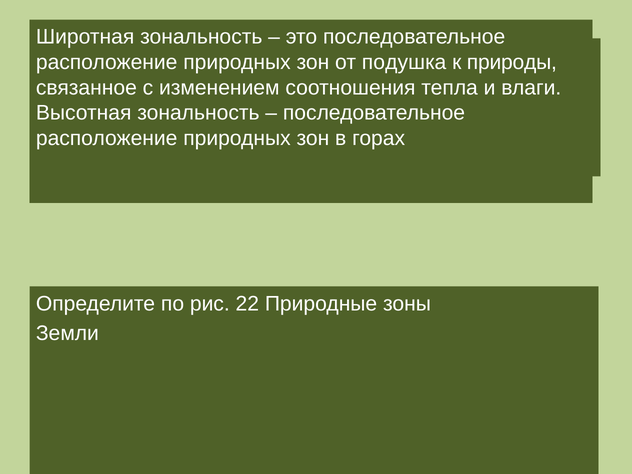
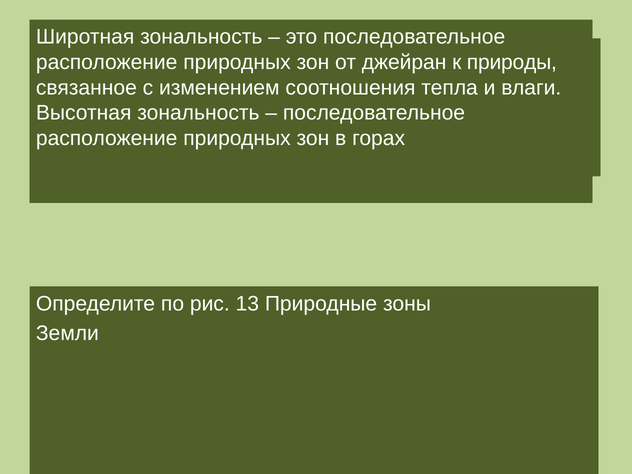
подушка: подушка -> джейран
22: 22 -> 13
